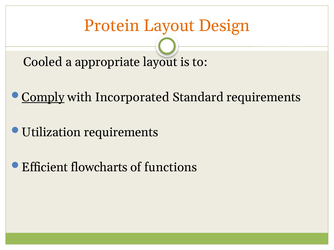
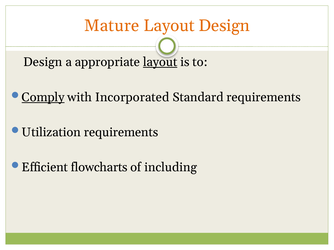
Protein: Protein -> Mature
Cooled at (43, 62): Cooled -> Design
layout at (160, 62) underline: none -> present
functions: functions -> including
